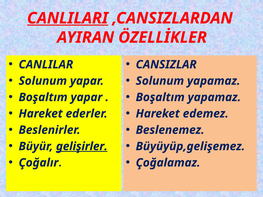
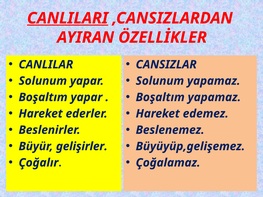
gelişirler underline: present -> none
